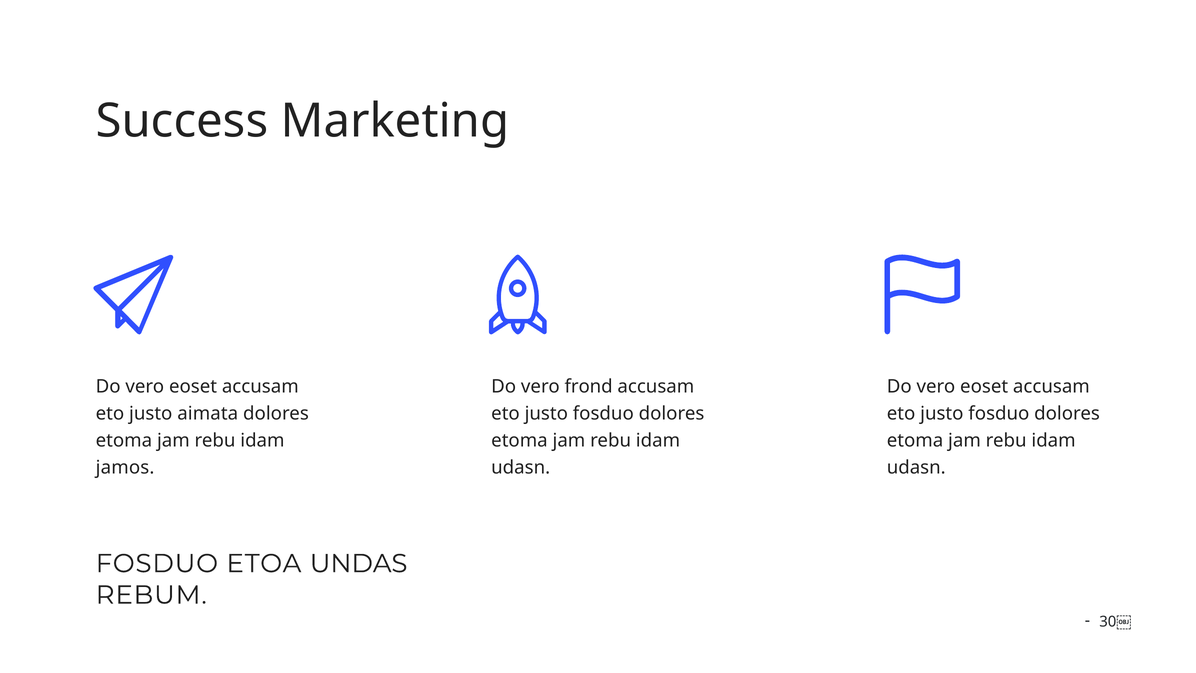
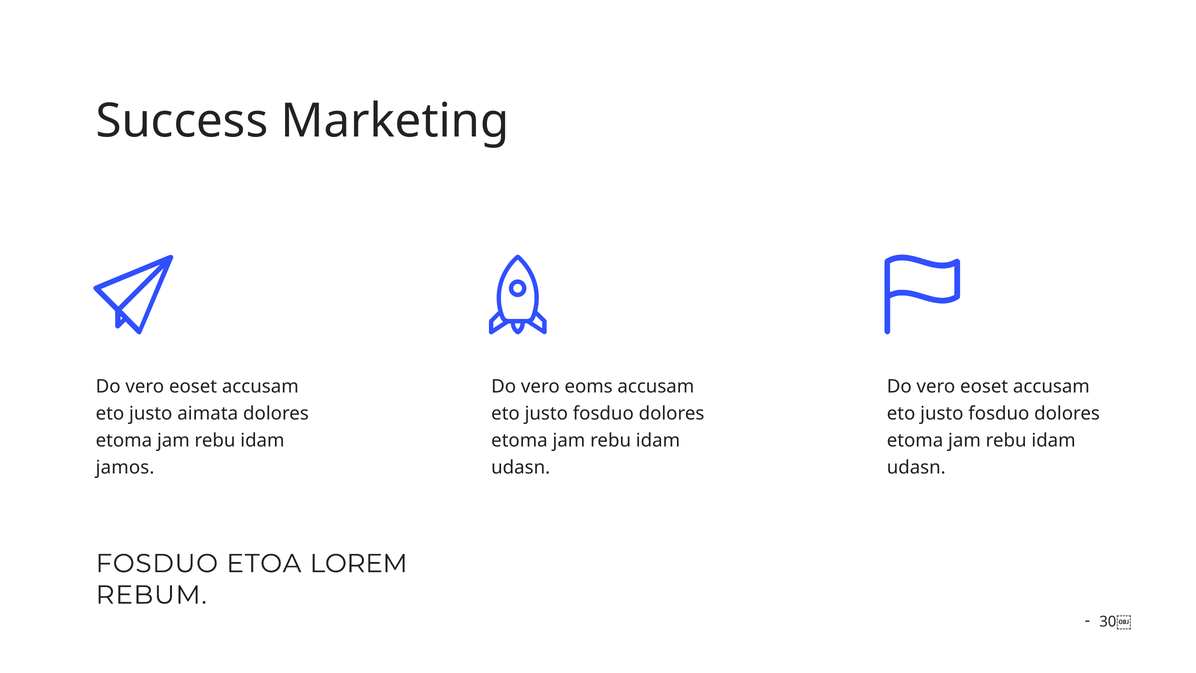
frond: frond -> eoms
UNDAS: UNDAS -> LOREM
